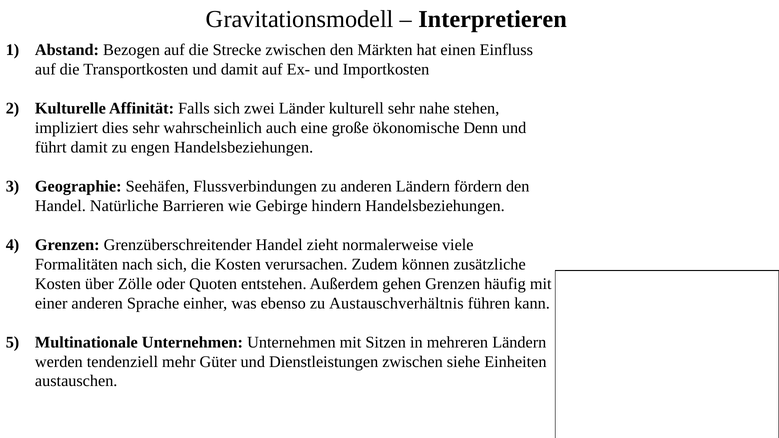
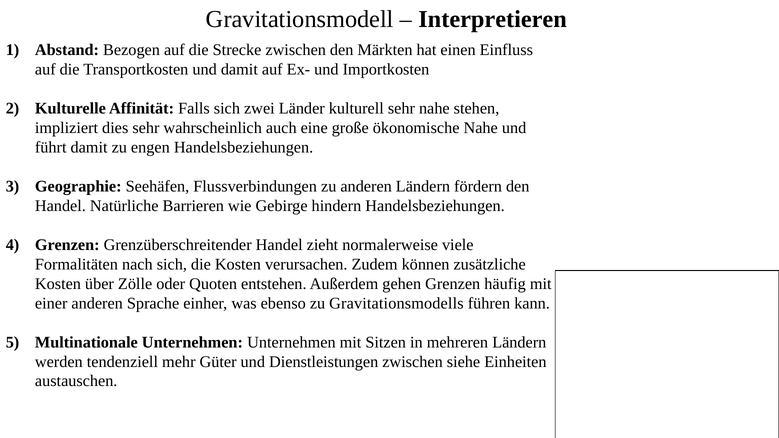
ökonomische Denn: Denn -> Nahe
Austauschverhältnis: Austauschverhältnis -> Gravitationsmodells
